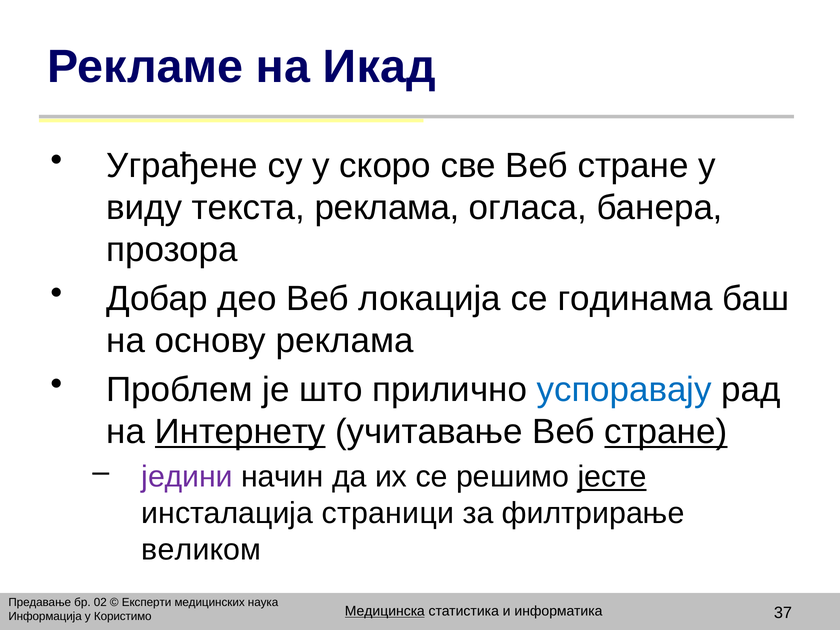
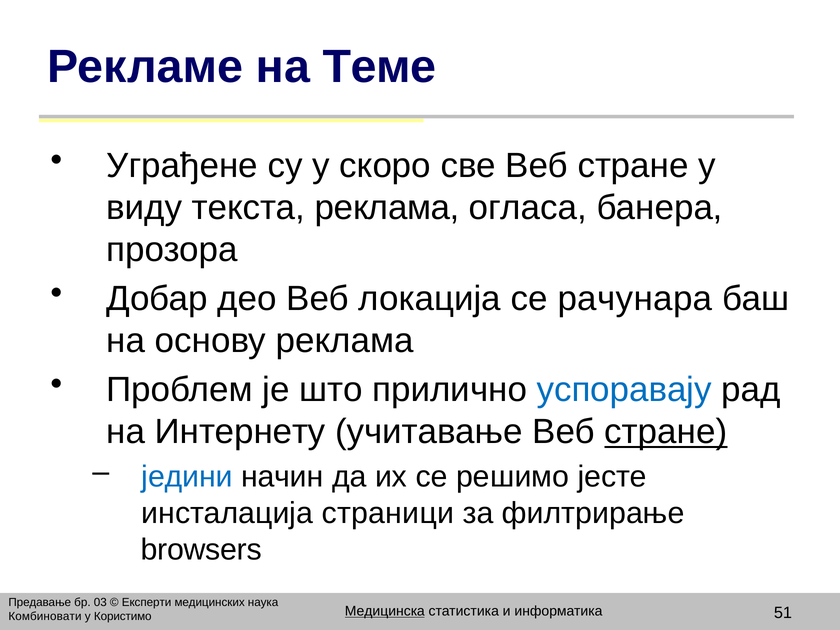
Икад: Икад -> Теме
годинама: годинама -> рачунара
Интернету underline: present -> none
једини colour: purple -> blue
јесте underline: present -> none
великом: великом -> browsers
02: 02 -> 03
37: 37 -> 51
Информација: Информација -> Комбиновати
